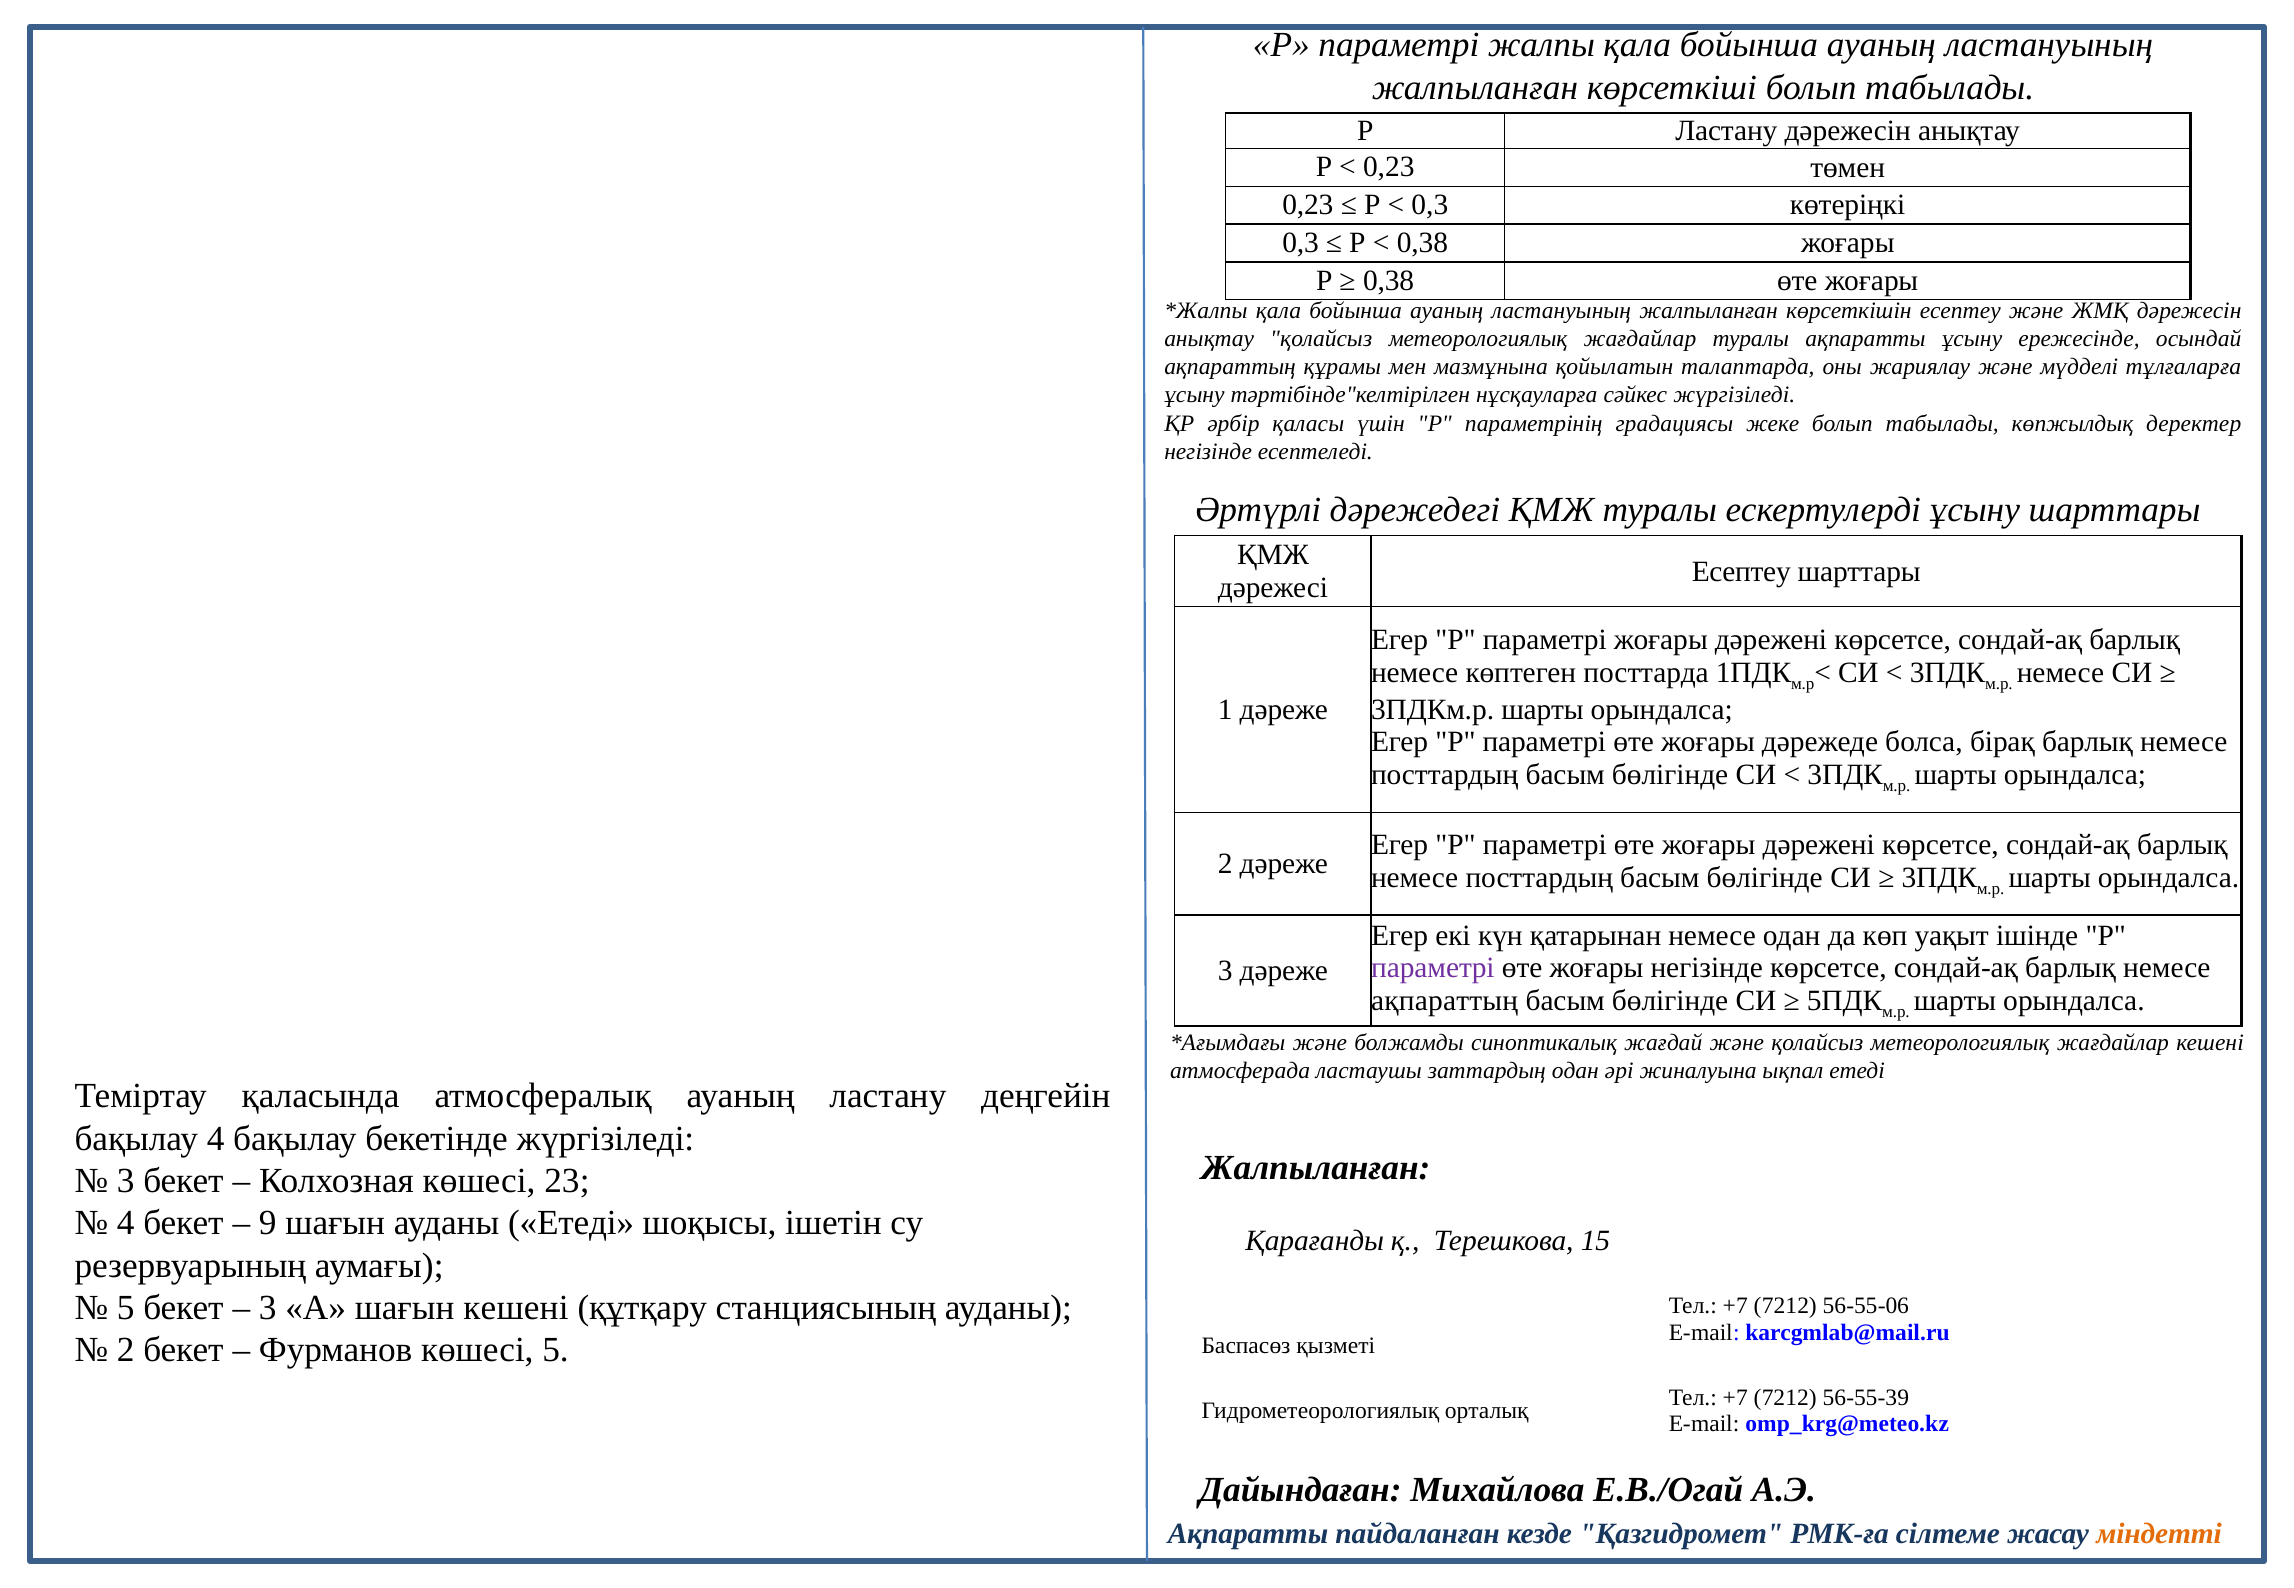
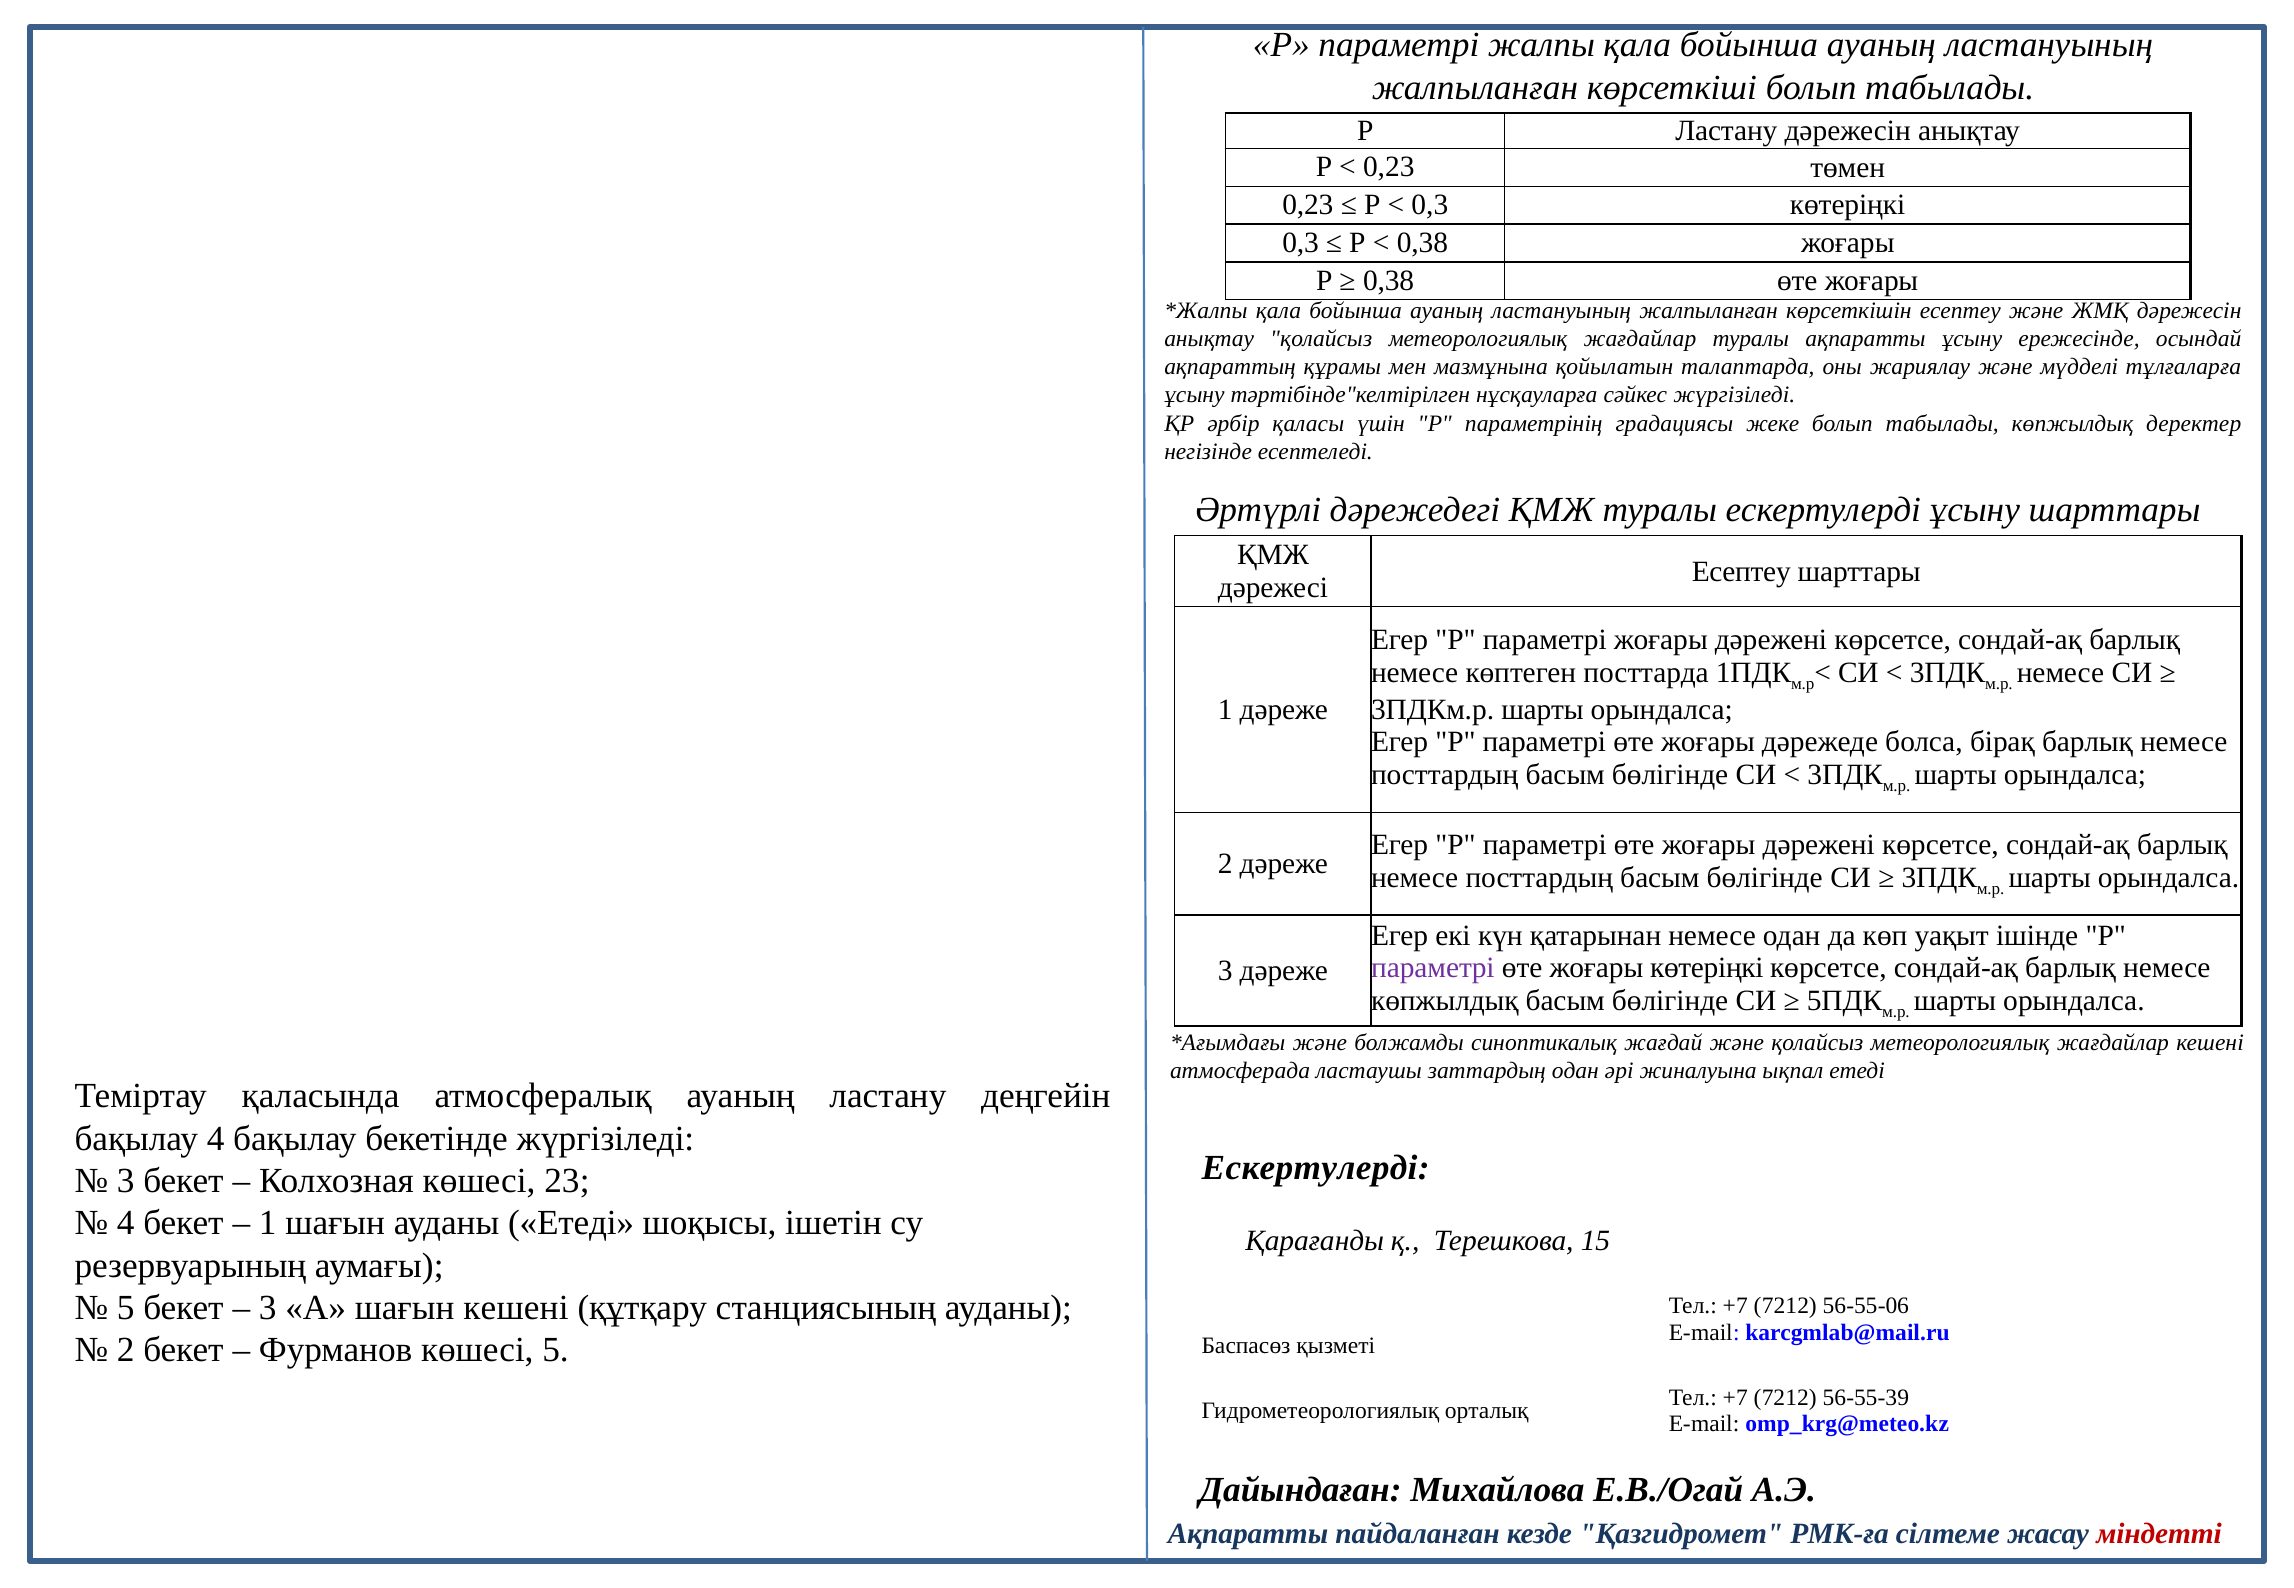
жоғары негізінде: негізінде -> көтеріңкі
ақпараттың at (1445, 1001): ақпараттың -> көпжылдық
Жалпыланған at (1316, 1168): Жалпыланған -> Ескертулерді
9 at (268, 1223): 9 -> 1
міндетті colour: orange -> red
